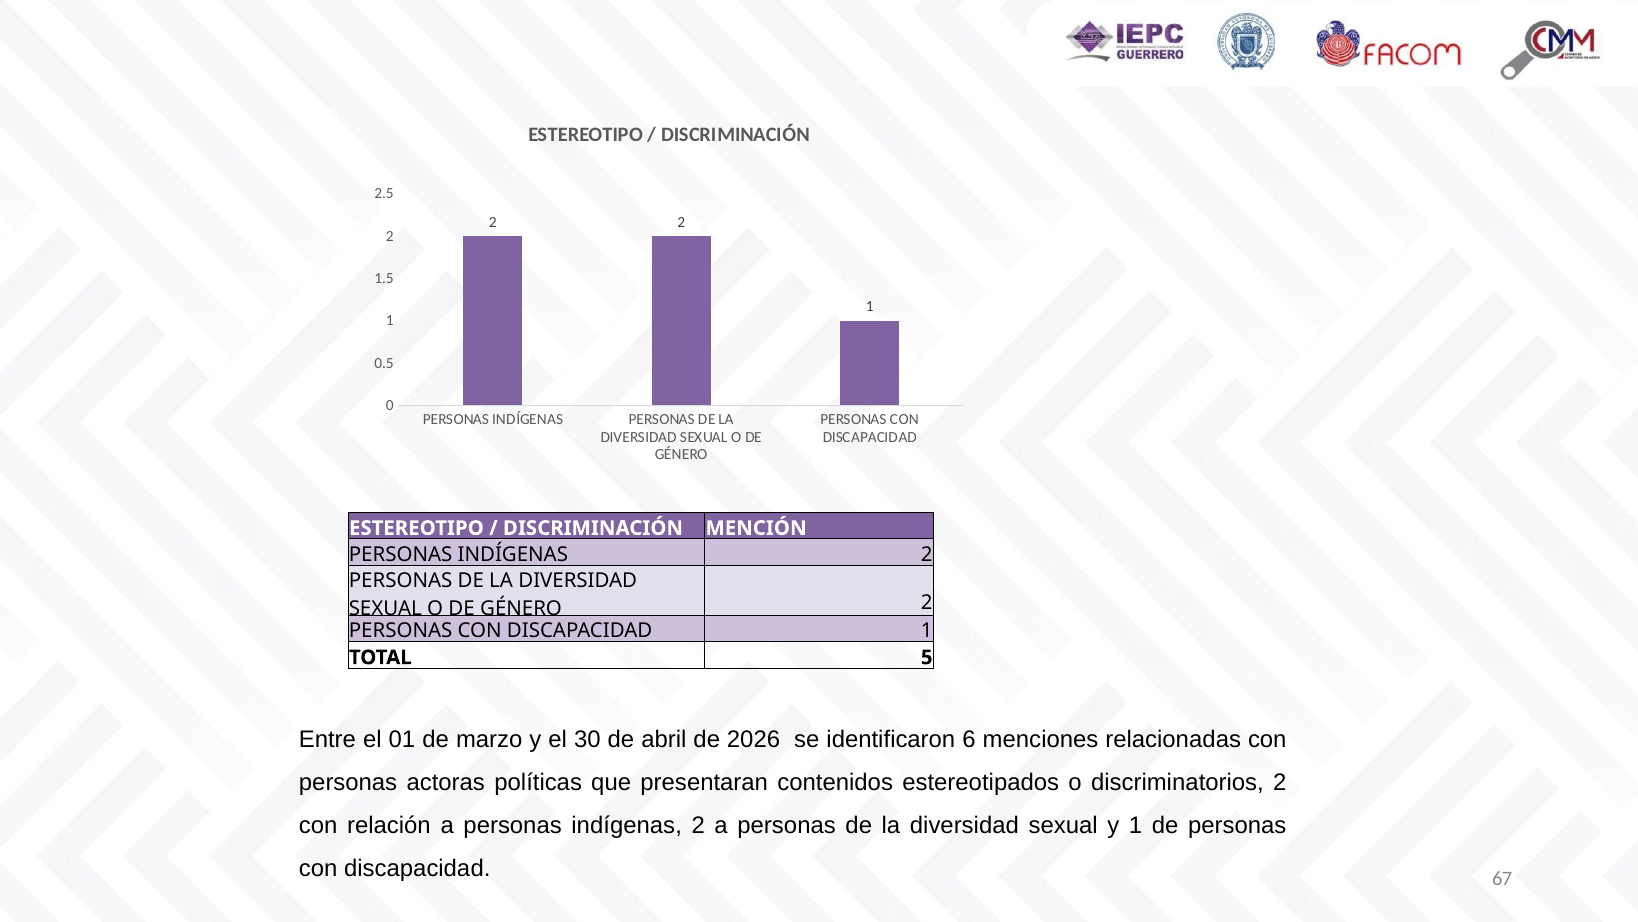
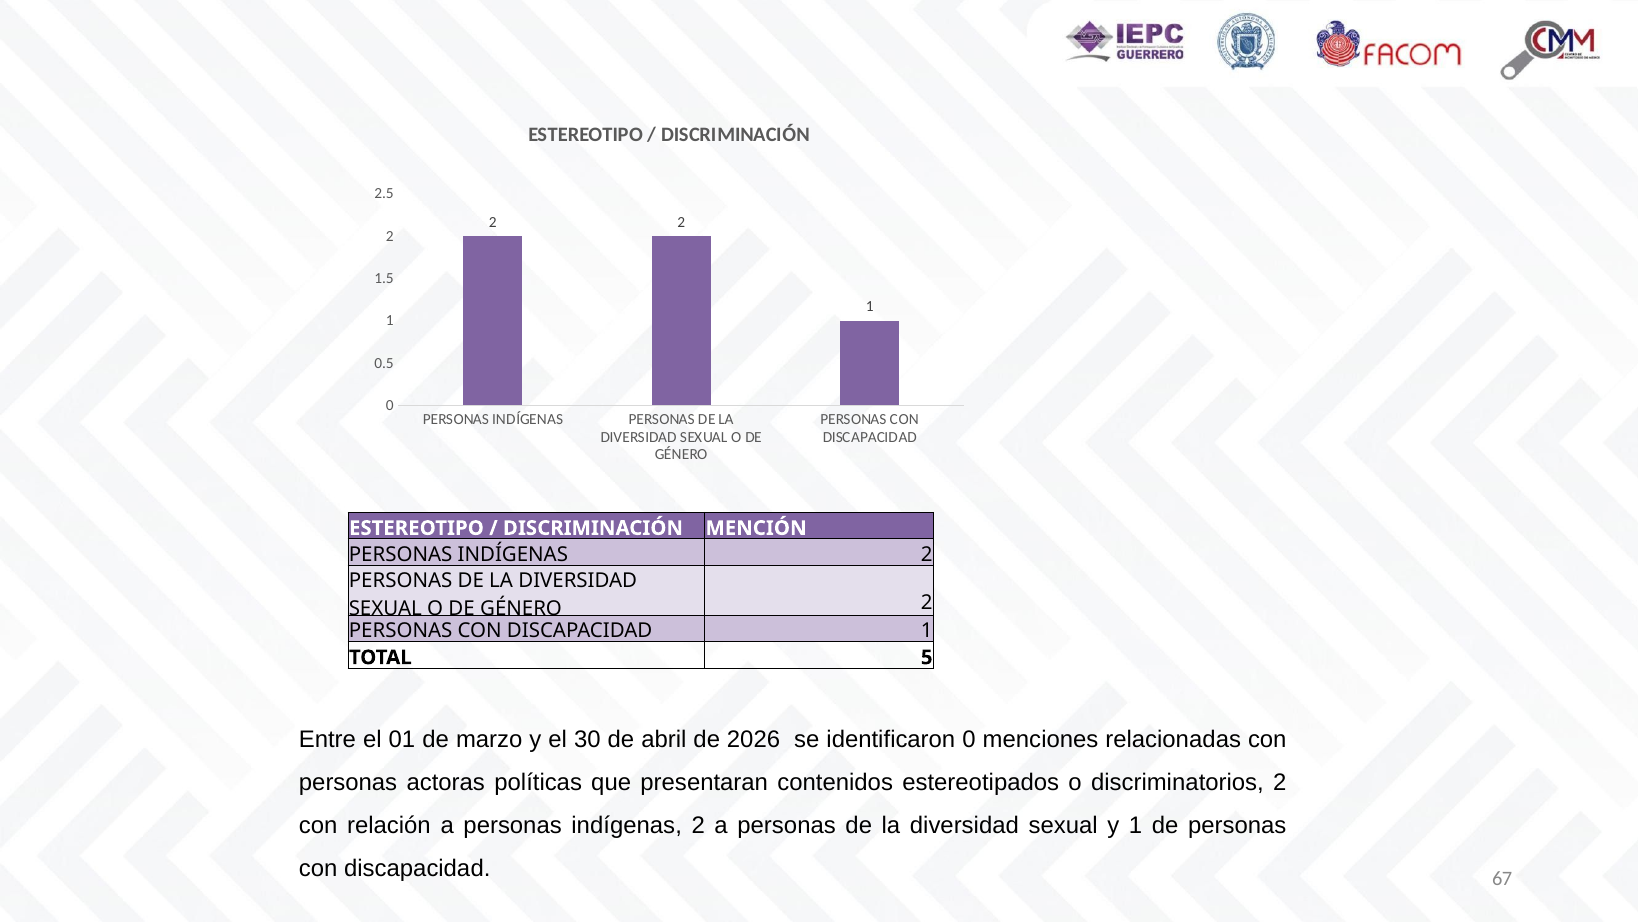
identificaron 6: 6 -> 0
